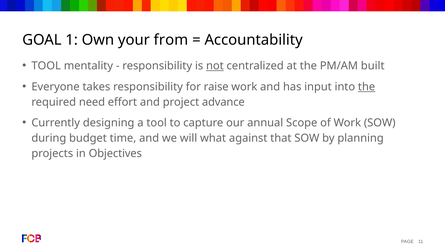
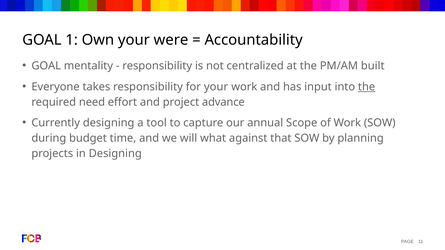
from: from -> were
TOOL at (46, 66): TOOL -> GOAL
not underline: present -> none
for raise: raise -> your
in Objectives: Objectives -> Designing
